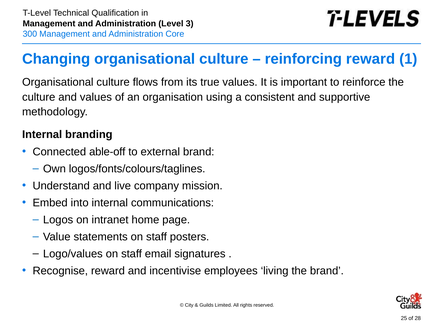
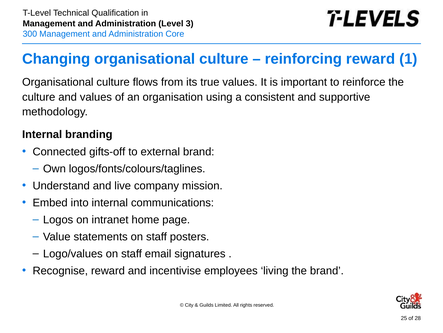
able-off: able-off -> gifts-off
